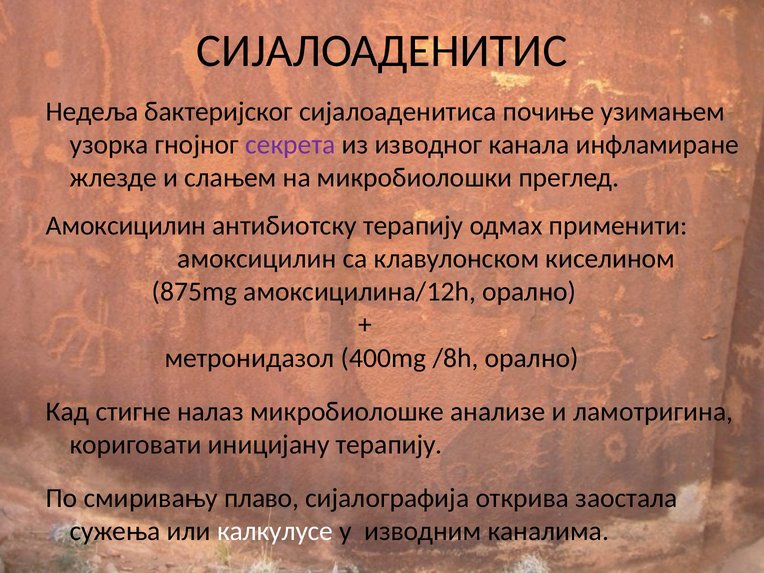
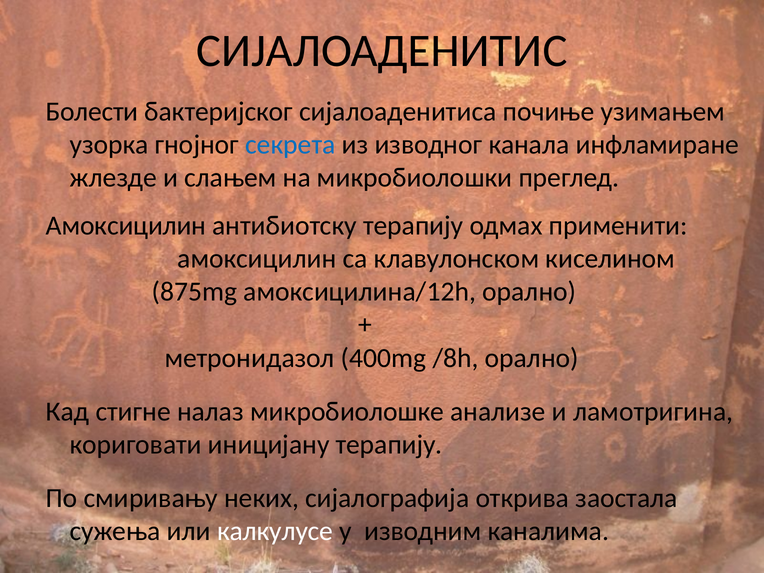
Недеља: Недеља -> Болести
секрета colour: purple -> blue
плаво: плаво -> неких
